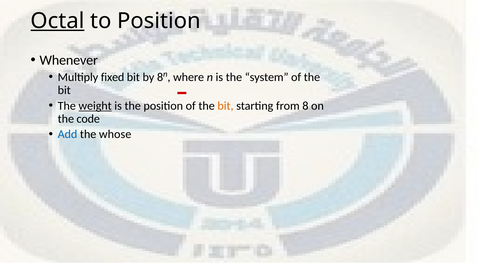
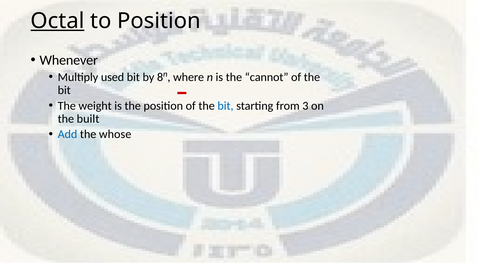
fixed: fixed -> used
system: system -> cannot
weight underline: present -> none
bit at (225, 106) colour: orange -> blue
from 8: 8 -> 3
code: code -> built
